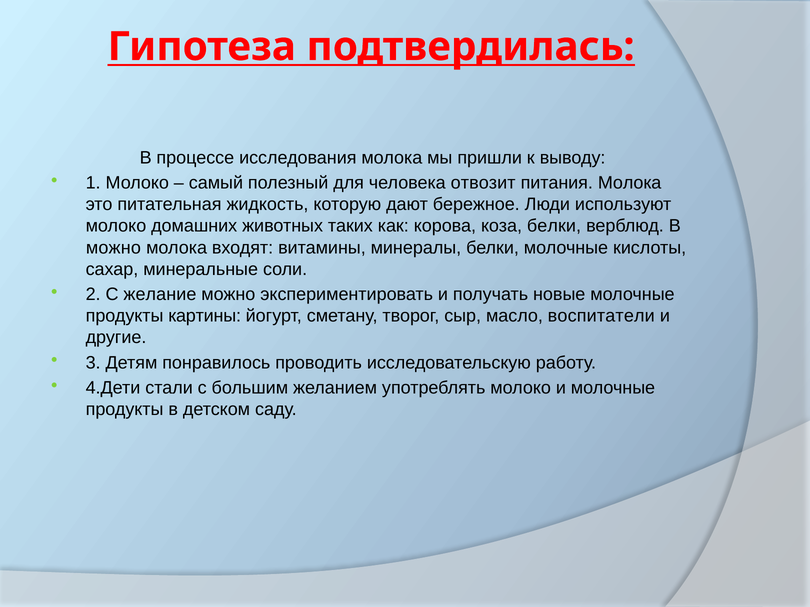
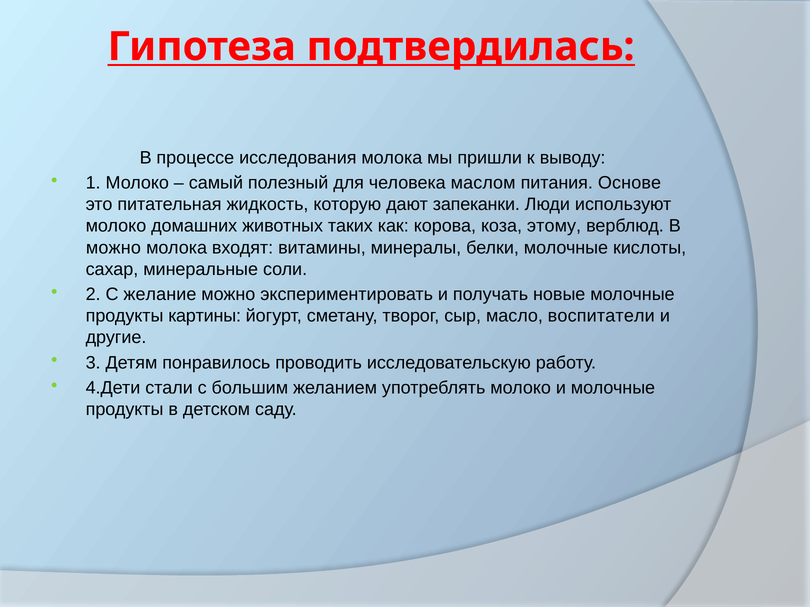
отвозит: отвозит -> маслом
питания Молока: Молока -> Основе
бережное: бережное -> запеканки
коза белки: белки -> этому
